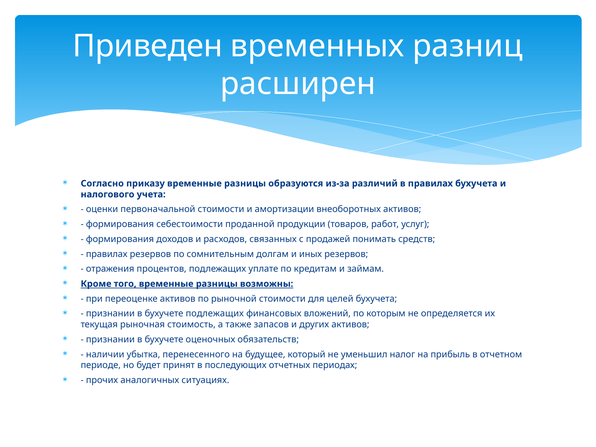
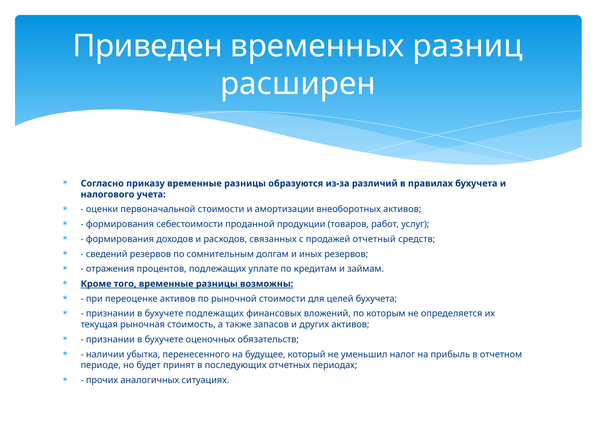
понимать: понимать -> отчетный
правилах at (107, 254): правилах -> сведений
